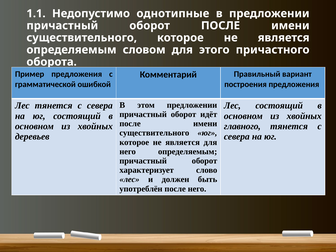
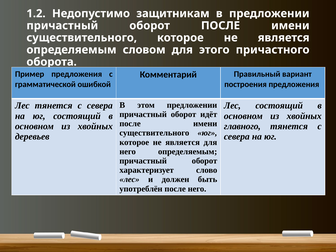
1.1: 1.1 -> 1.2
однотипные: однотипные -> защитникам
